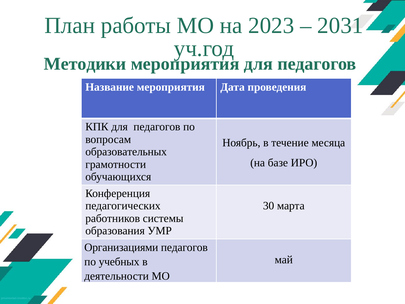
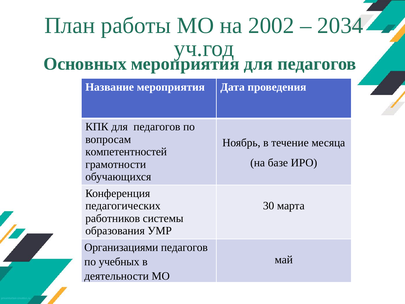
2023: 2023 -> 2002
2031: 2031 -> 2034
Методики: Методики -> Основных
образовательных: образовательных -> компетентностей
